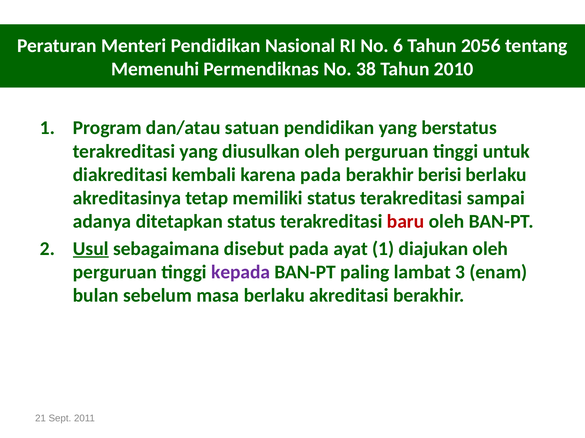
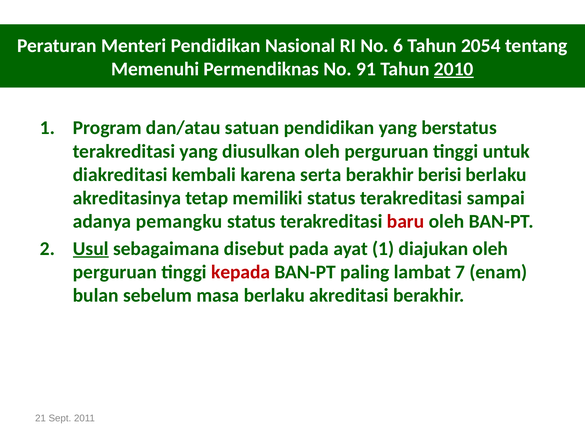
2056: 2056 -> 2054
38: 38 -> 91
2010 underline: none -> present
karena pada: pada -> serta
ditetapkan: ditetapkan -> pemangku
kepada colour: purple -> red
3: 3 -> 7
